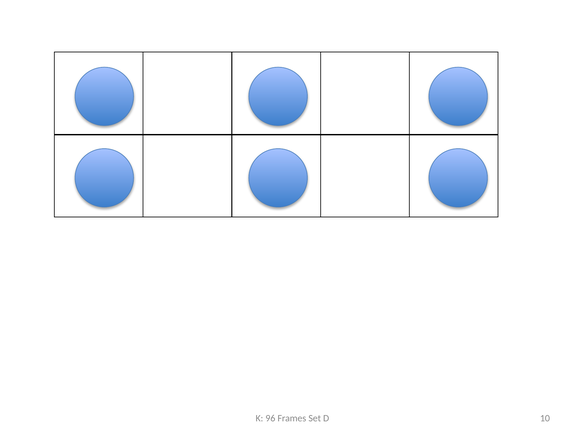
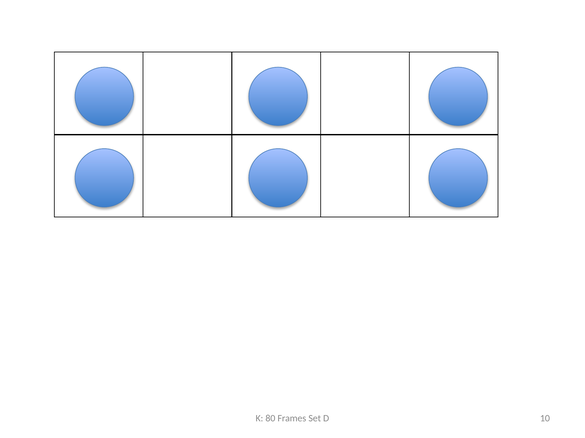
96: 96 -> 80
